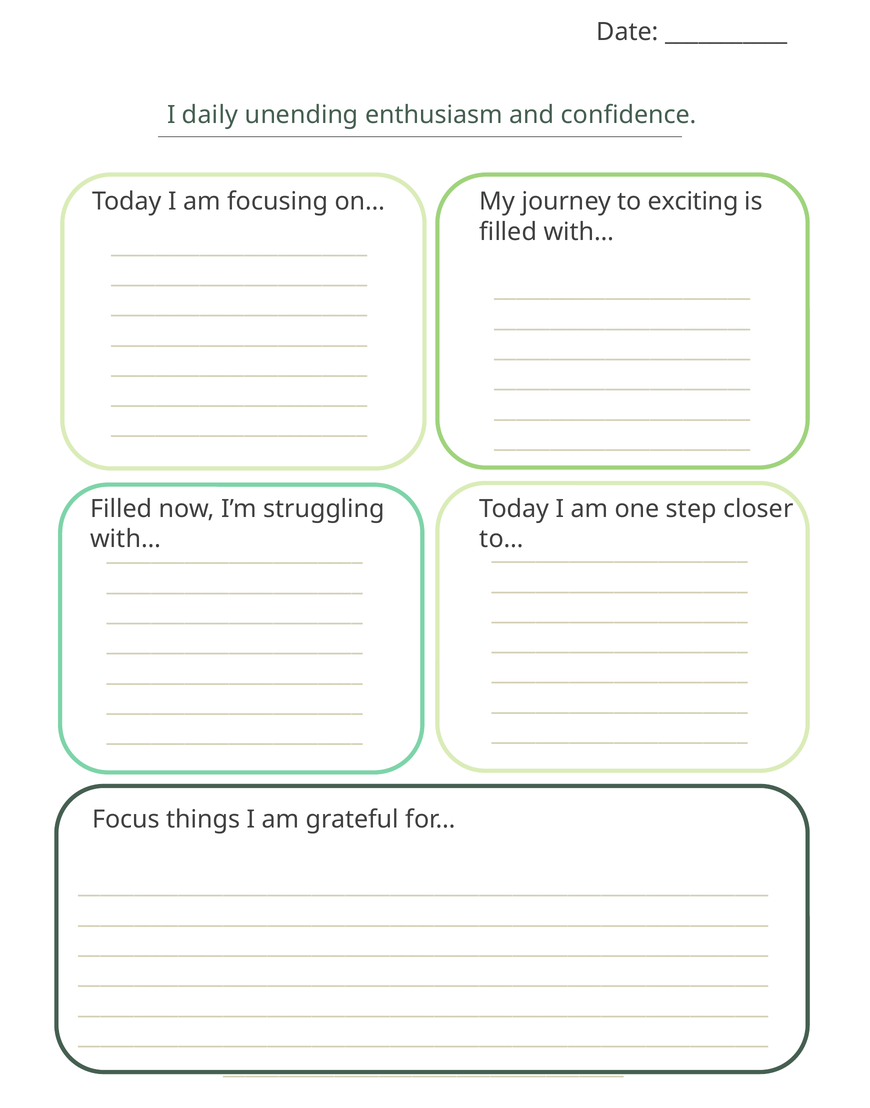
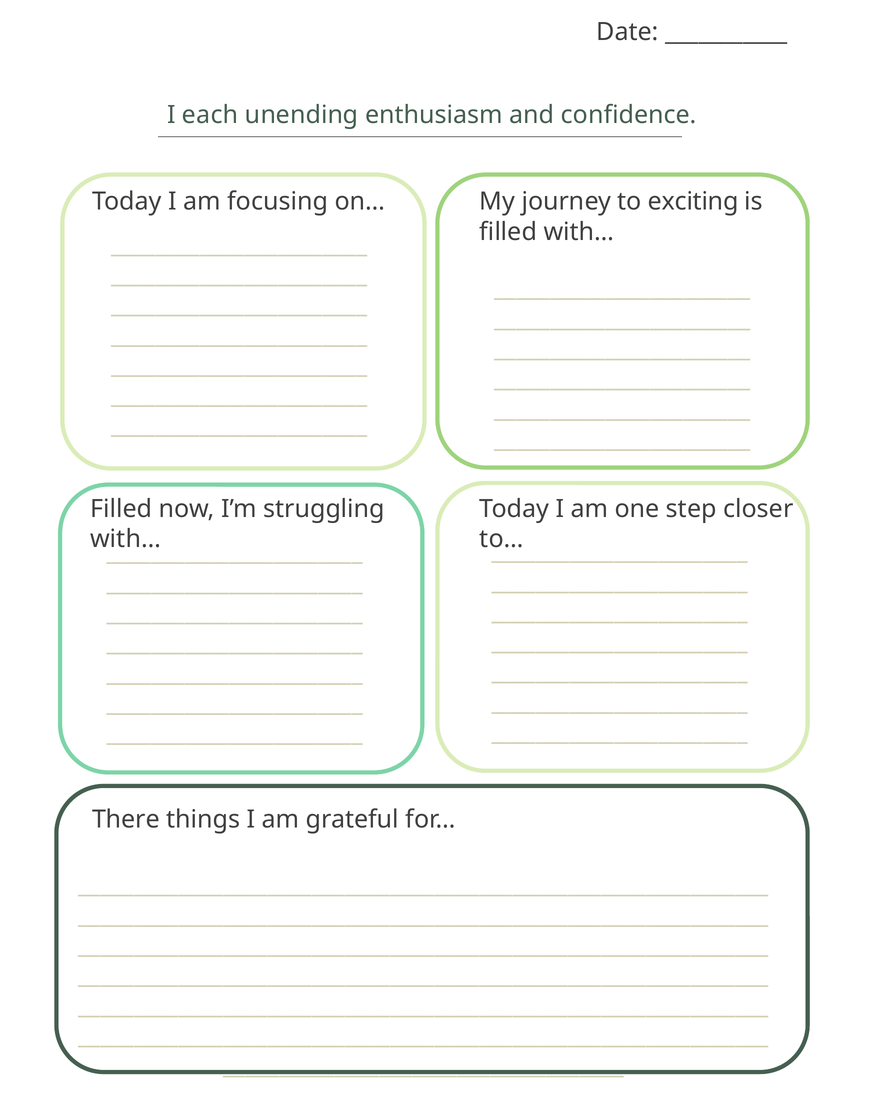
daily: daily -> each
Focus: Focus -> There
